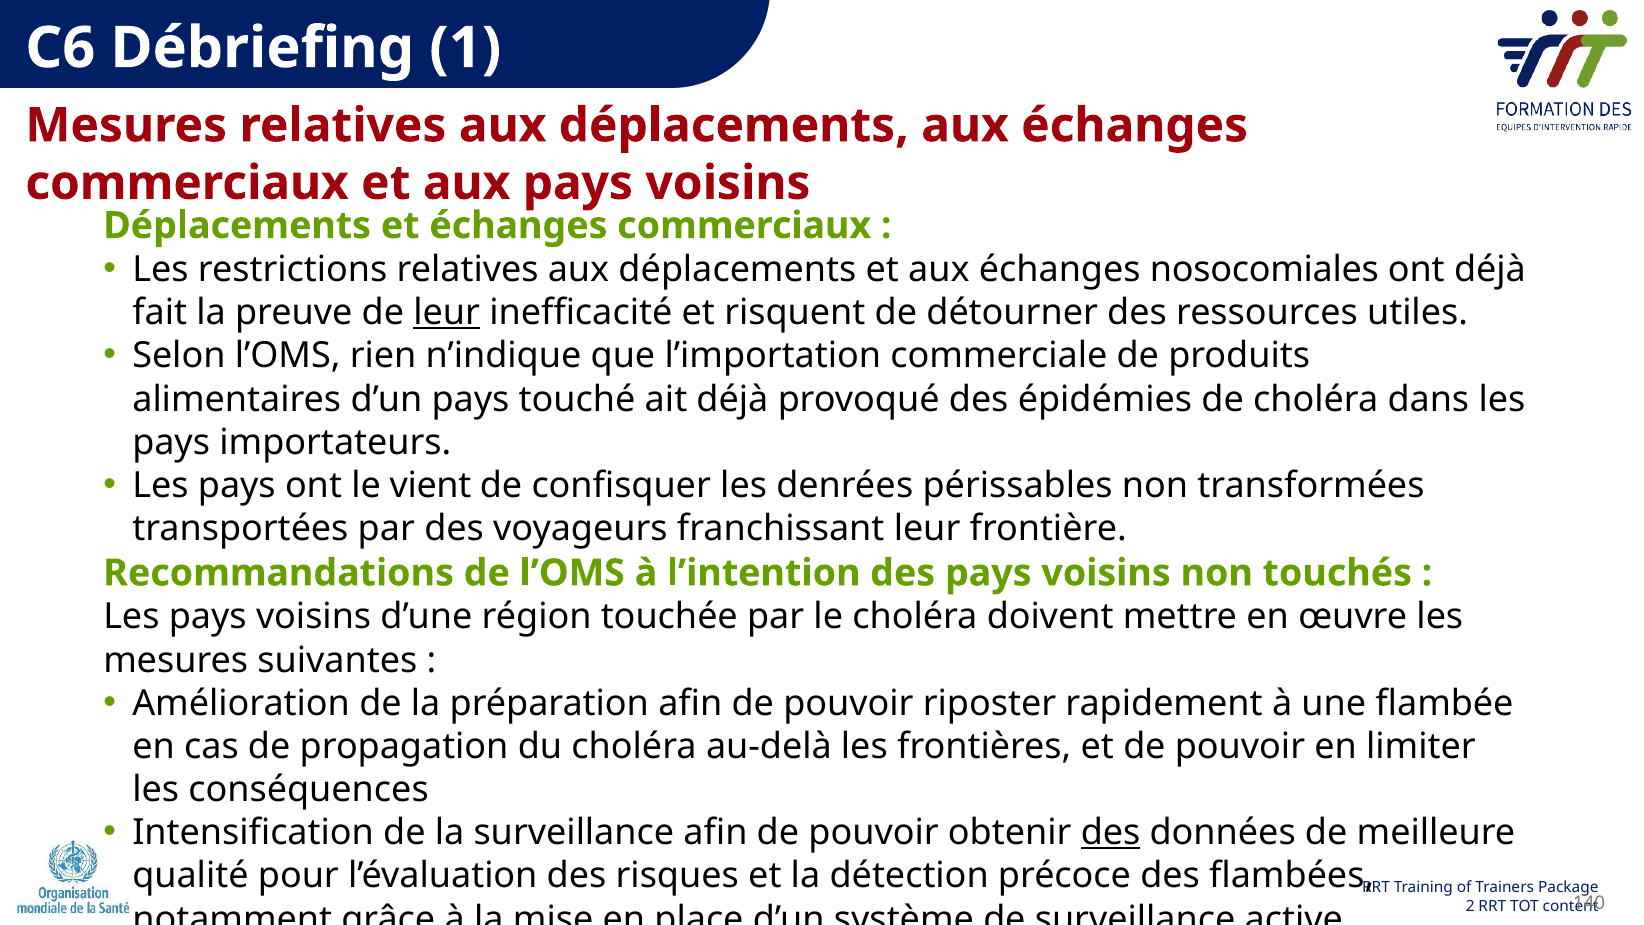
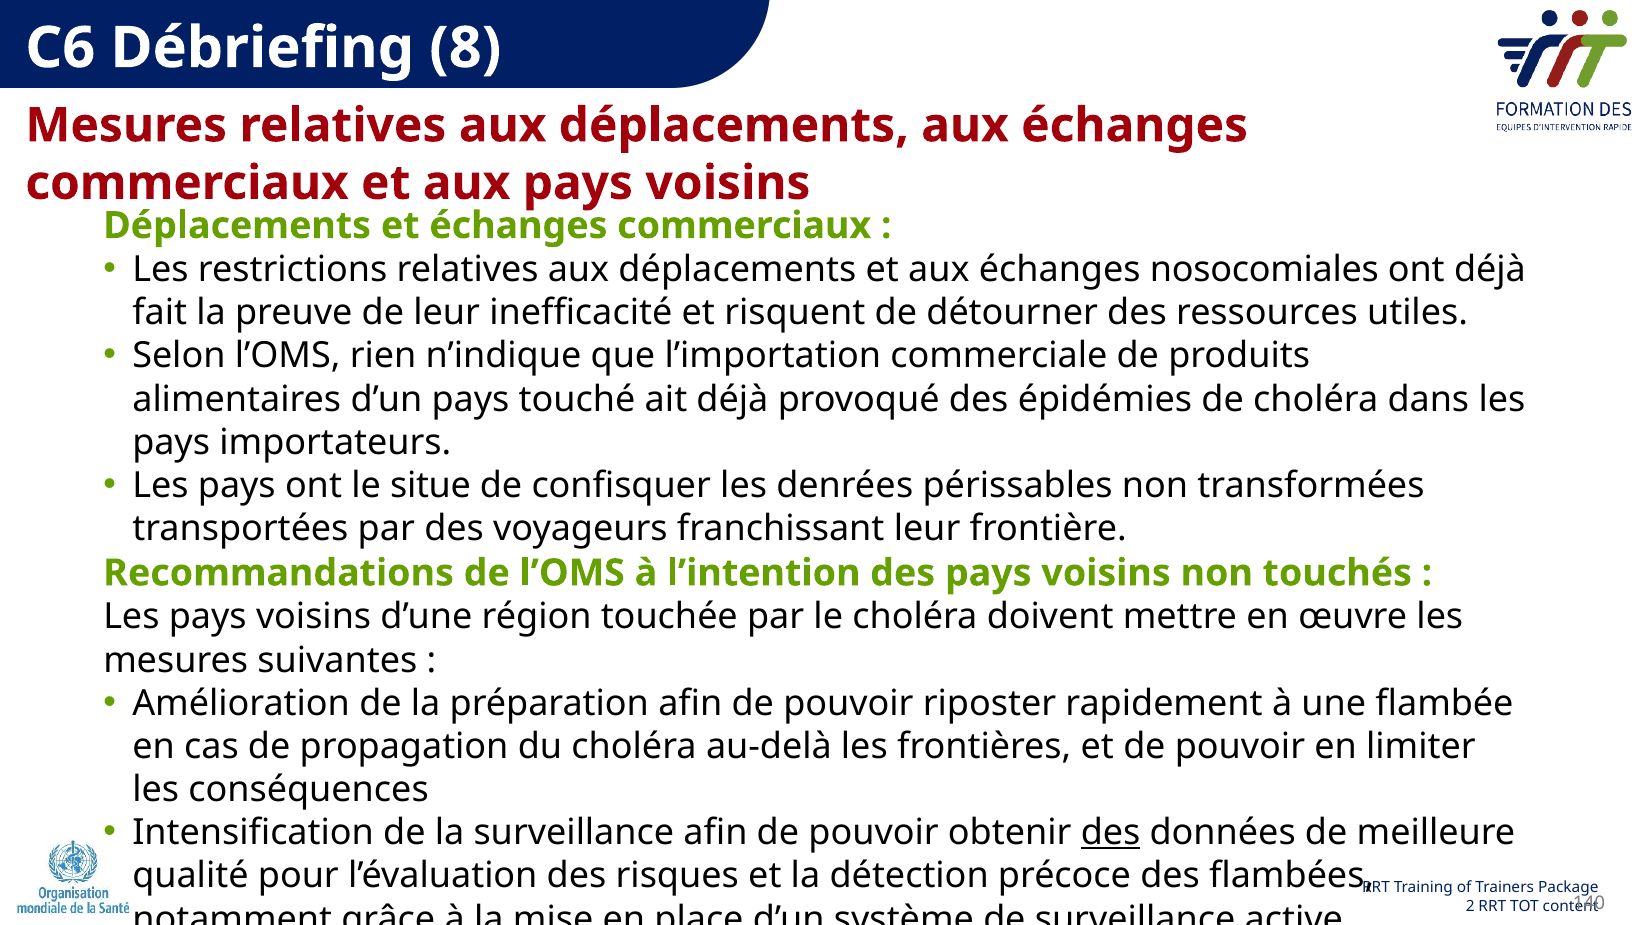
1: 1 -> 8
leur at (447, 313) underline: present -> none
vient: vient -> situe
